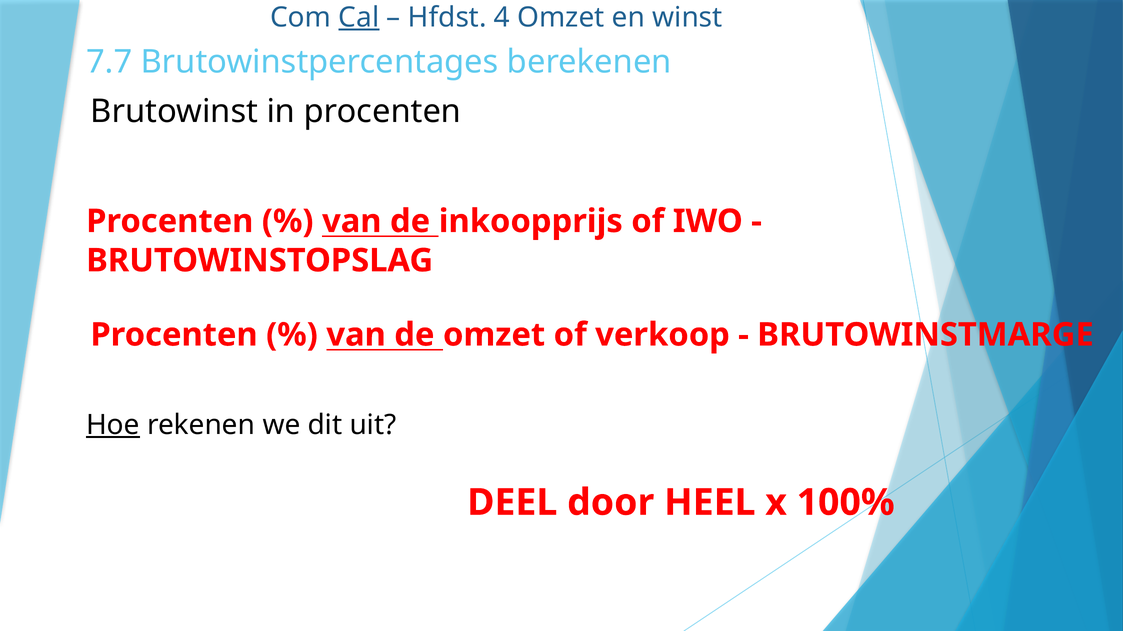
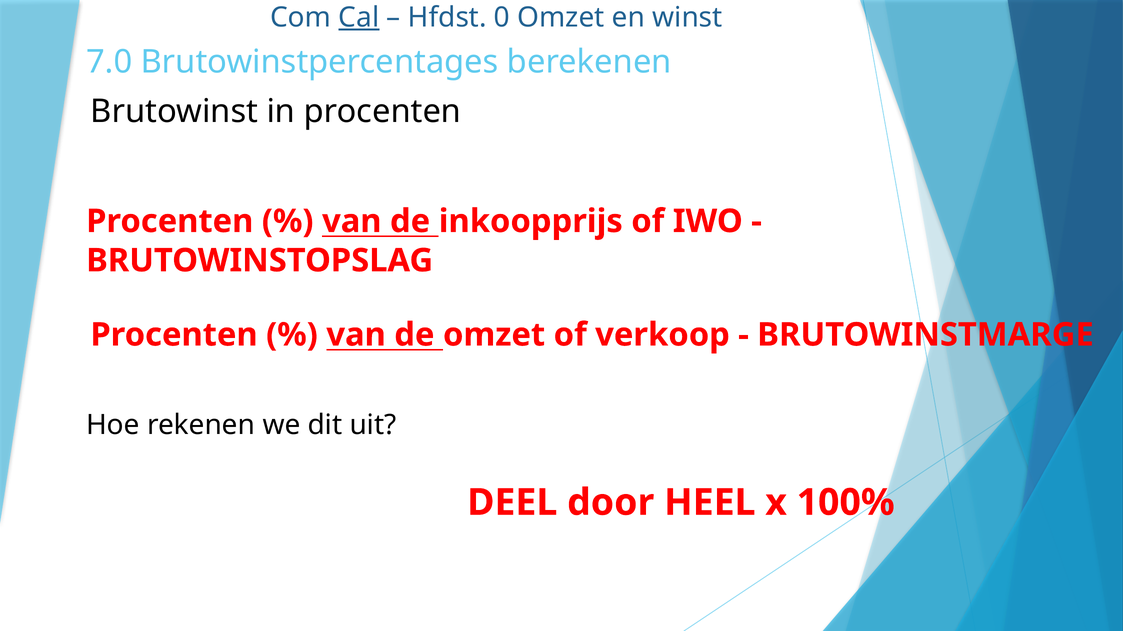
4: 4 -> 0
7.7: 7.7 -> 7.0
Hoe underline: present -> none
